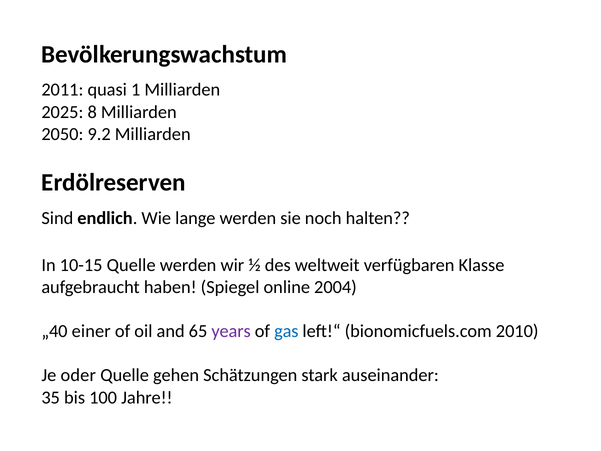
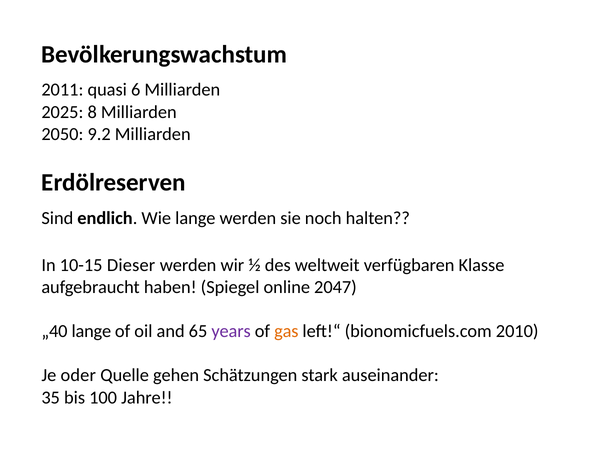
1: 1 -> 6
10-15 Quelle: Quelle -> Dieser
2004: 2004 -> 2047
„40 einer: einer -> lange
gas colour: blue -> orange
